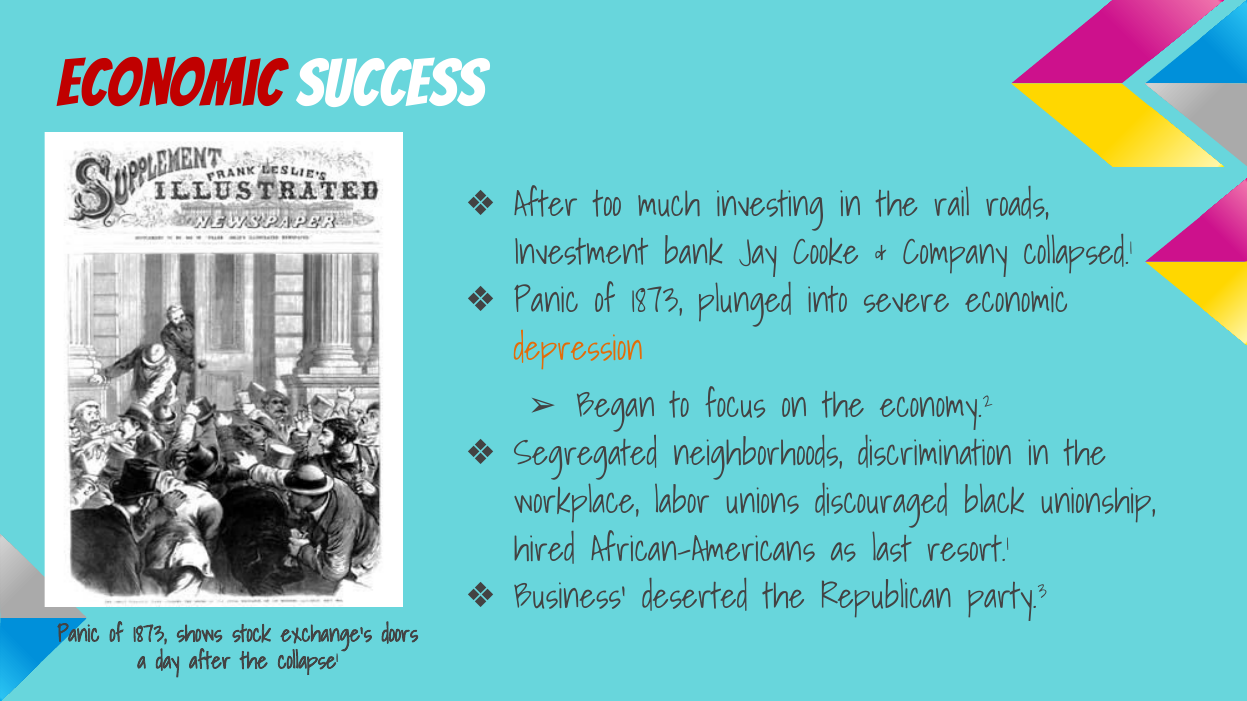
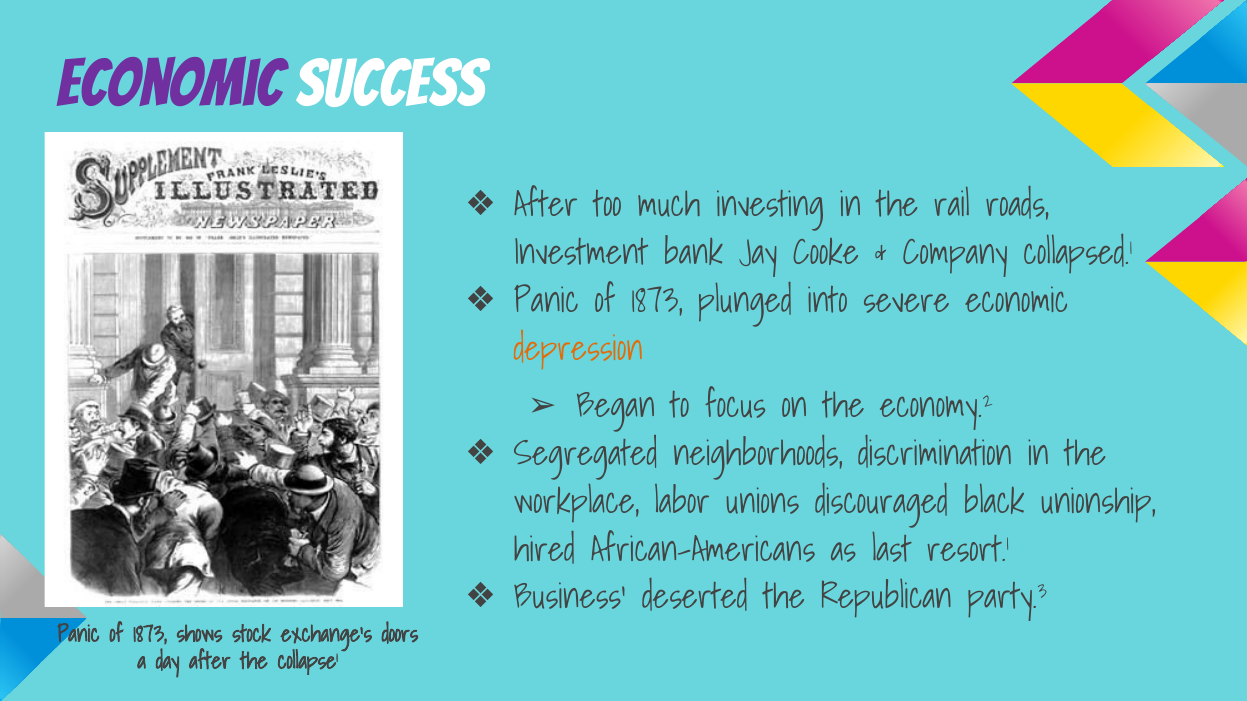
Economic at (170, 85) colour: red -> purple
